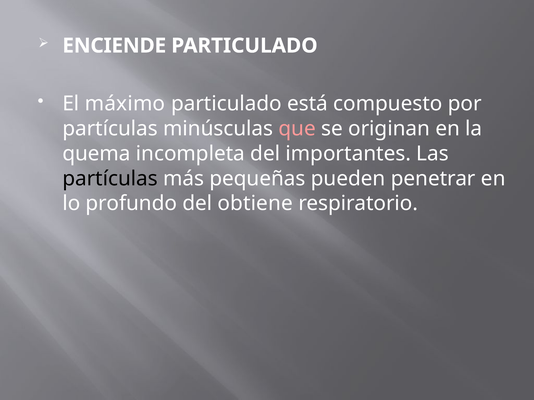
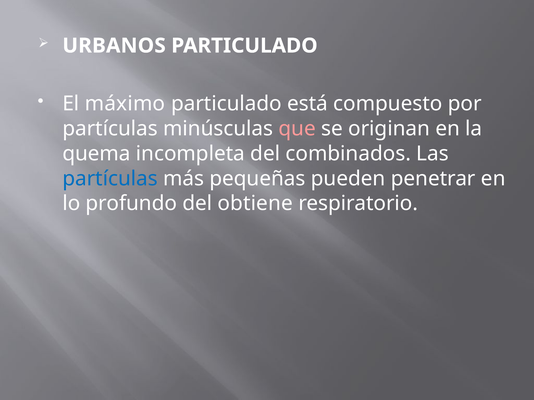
ENCIENDE: ENCIENDE -> URBANOS
importantes: importantes -> combinados
partículas at (110, 179) colour: black -> blue
